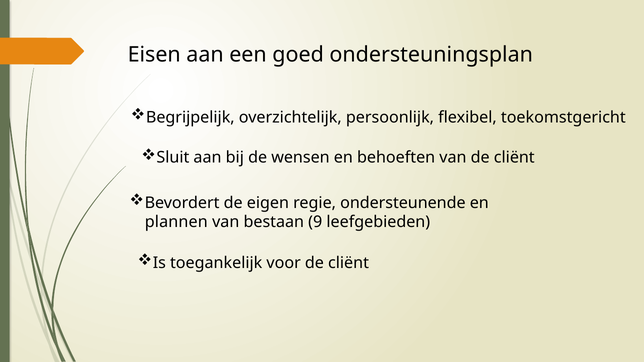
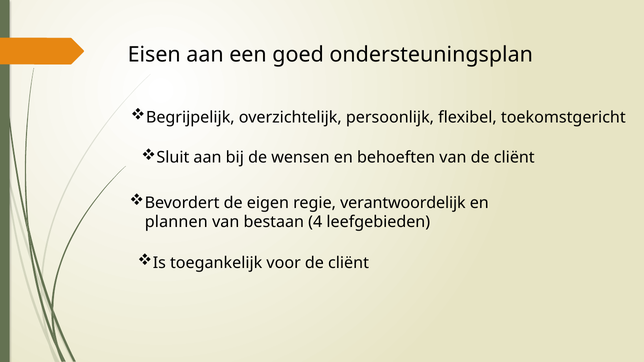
ondersteunende: ondersteunende -> verantwoordelijk
9: 9 -> 4
